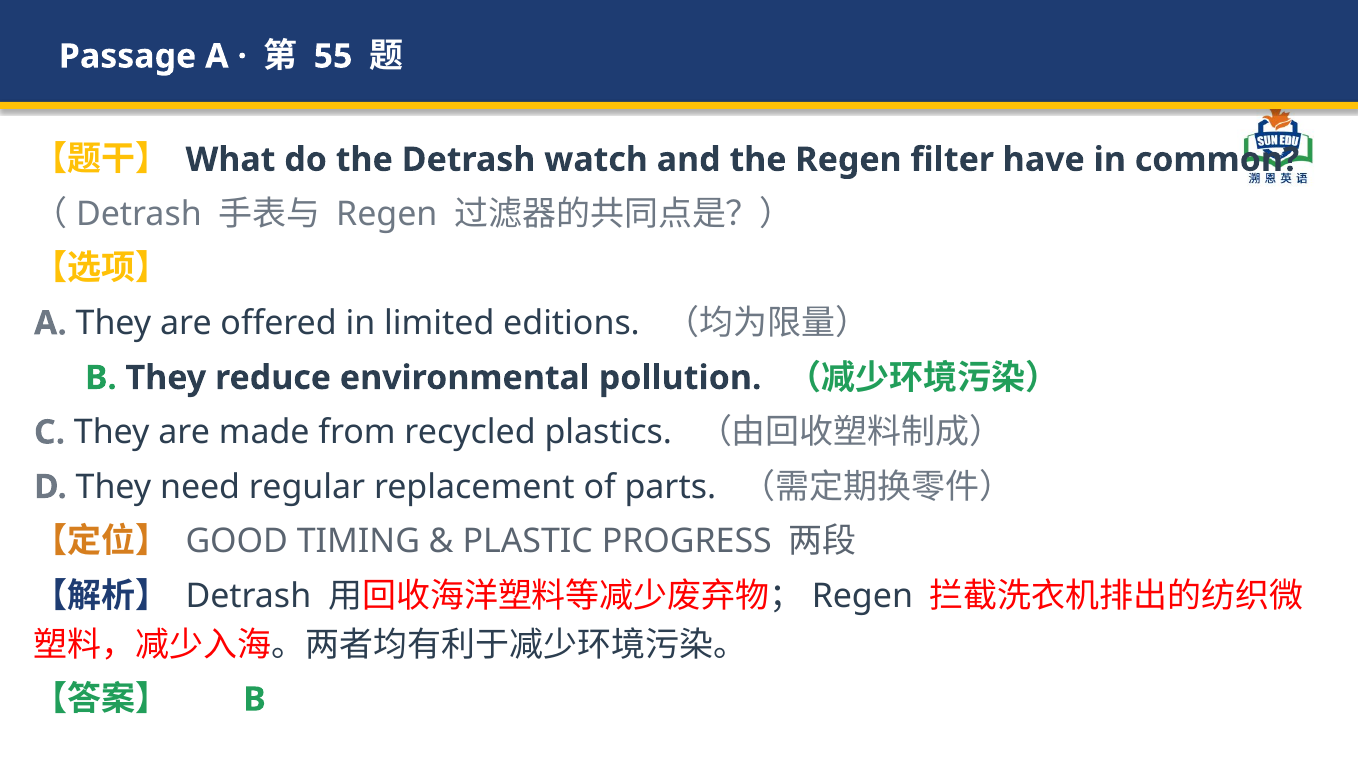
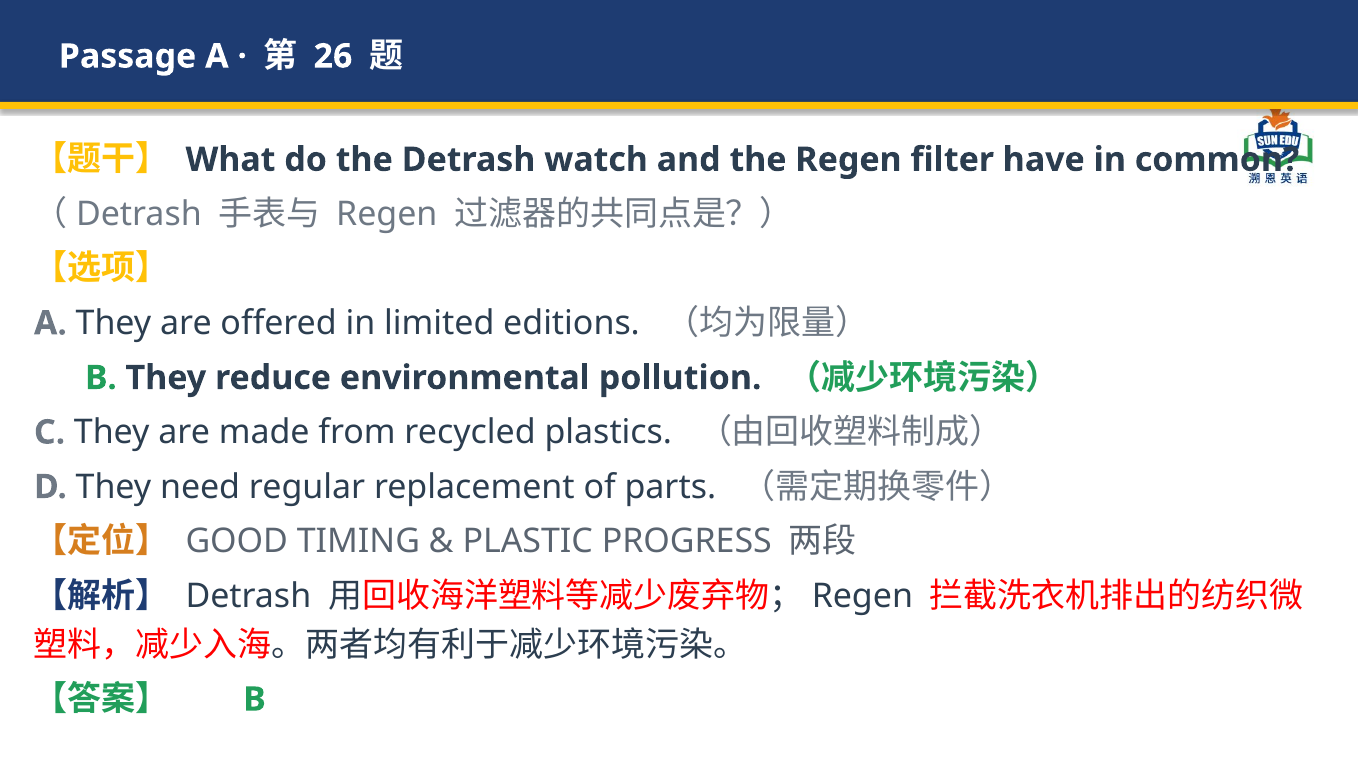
55: 55 -> 26
